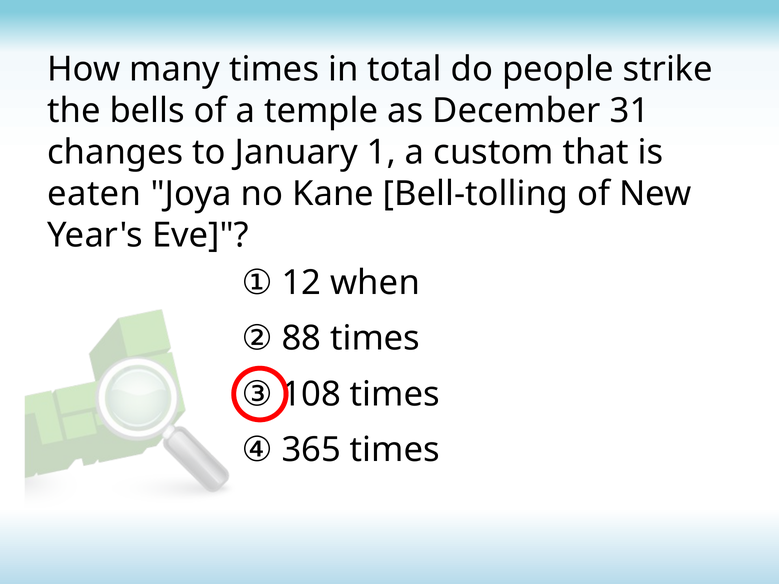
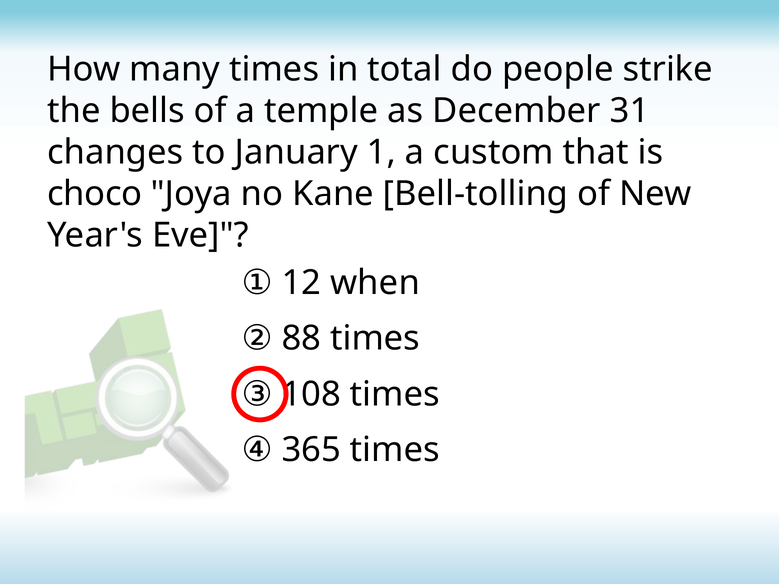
eaten: eaten -> choco
